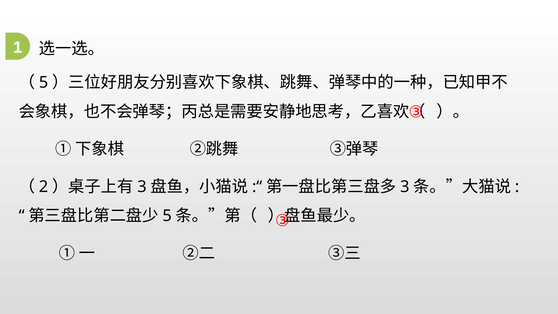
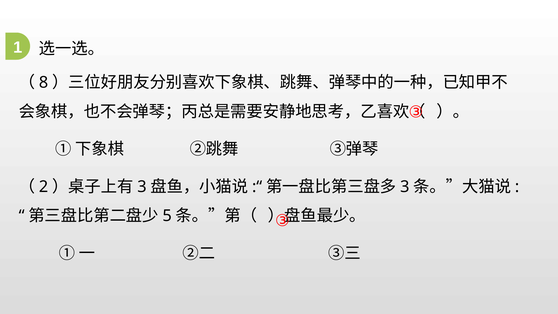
5 at (44, 82): 5 -> 8
